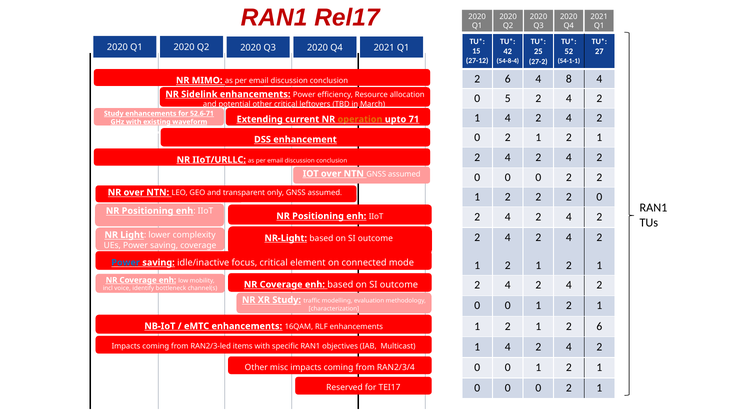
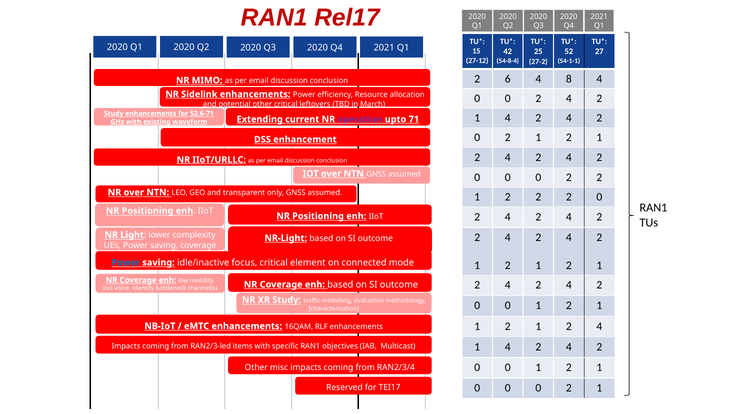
5 at (508, 98): 5 -> 0
operation colour: orange -> purple
6 at (599, 326): 6 -> 4
